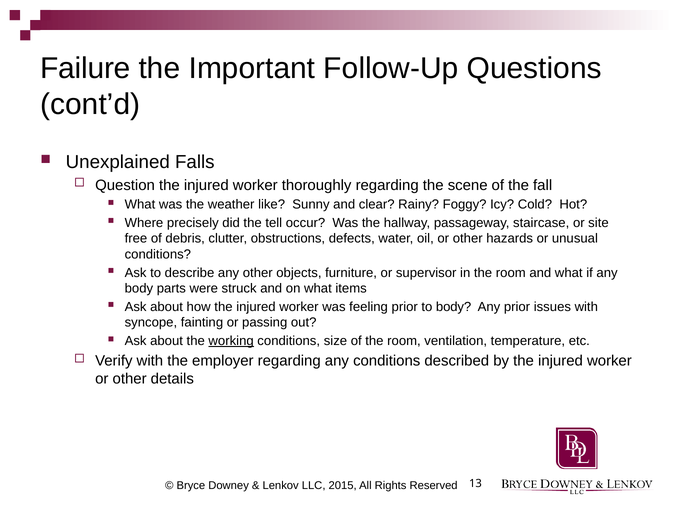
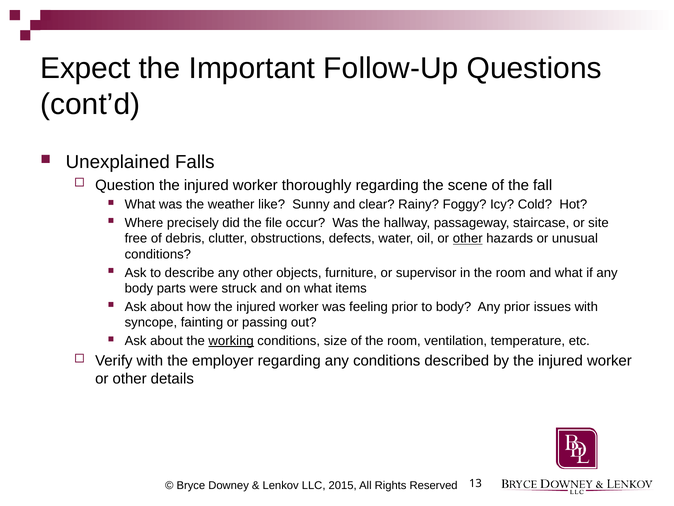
Failure: Failure -> Expect
tell: tell -> file
other at (468, 238) underline: none -> present
